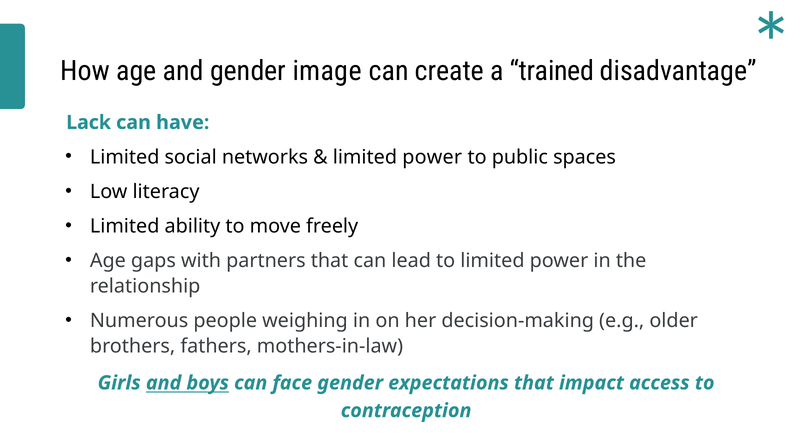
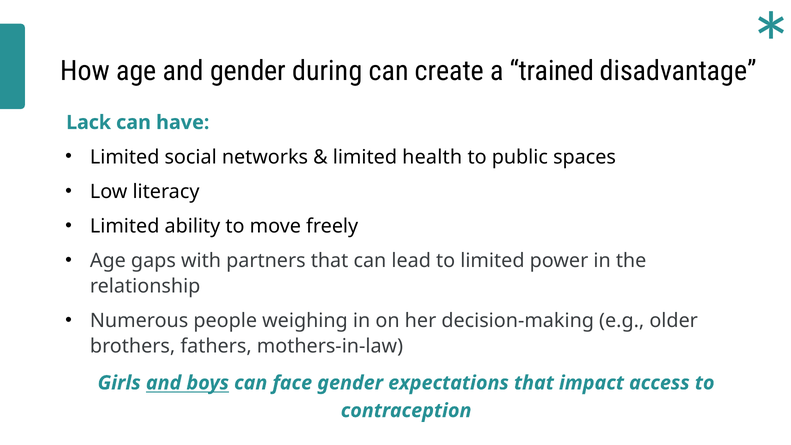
image: image -> during
power at (432, 157): power -> health
